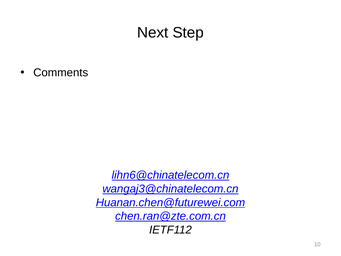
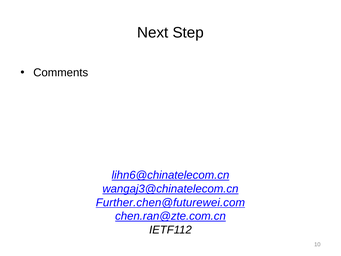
Huanan.chen@futurewei.com: Huanan.chen@futurewei.com -> Further.chen@futurewei.com
